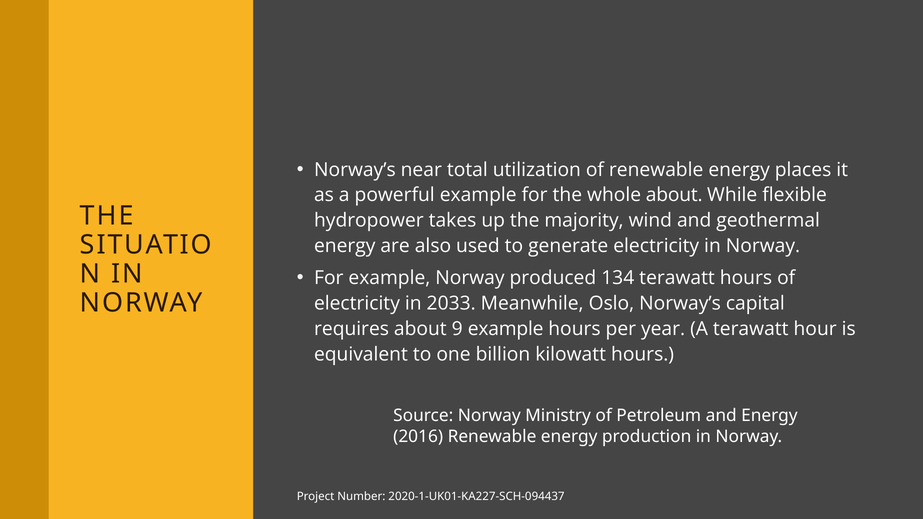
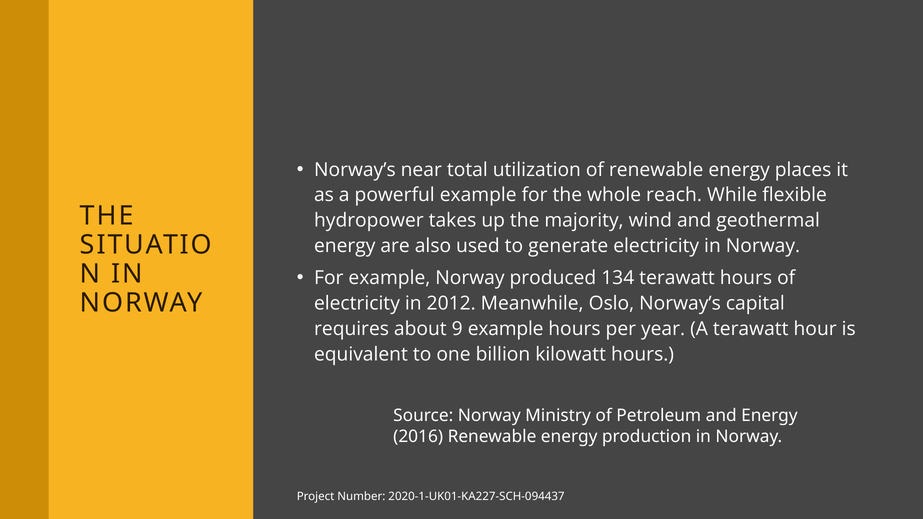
whole about: about -> reach
2033: 2033 -> 2012
